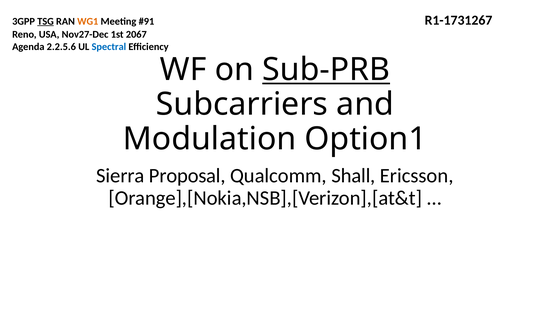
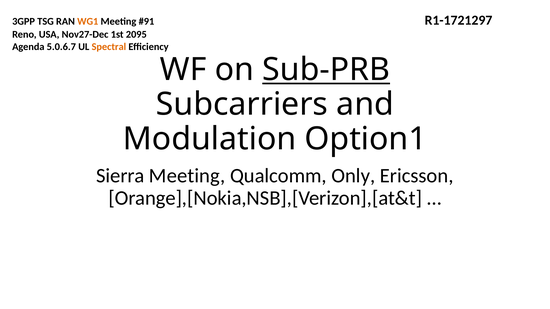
TSG underline: present -> none
R1-1731267: R1-1731267 -> R1-1721297
2067: 2067 -> 2095
2.2.5.6: 2.2.5.6 -> 5.0.6.7
Spectral colour: blue -> orange
Sierra Proposal: Proposal -> Meeting
Shall: Shall -> Only
